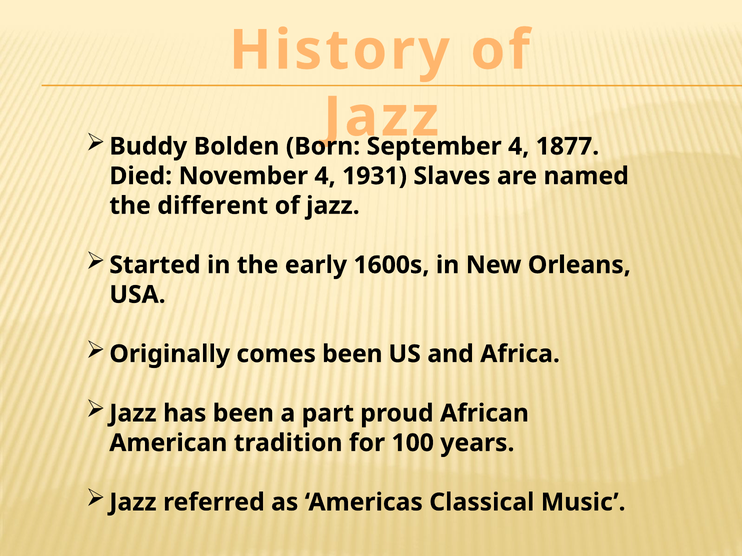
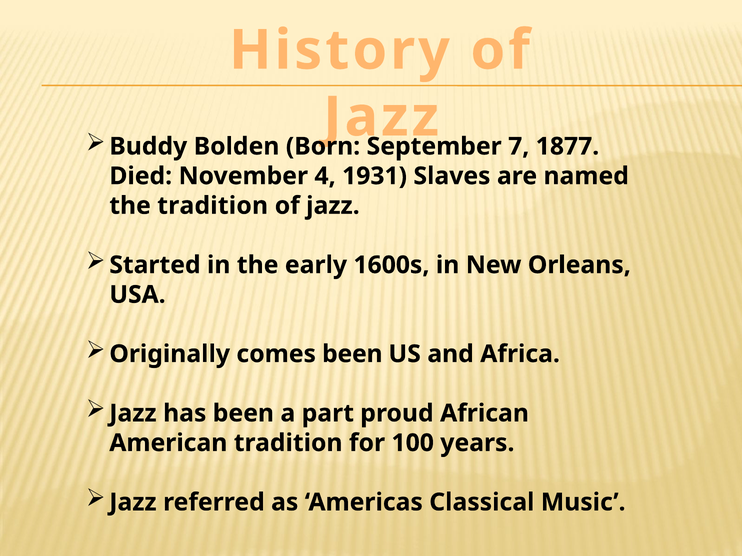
4 at (519, 147): 4 -> 7
the different: different -> tradition
